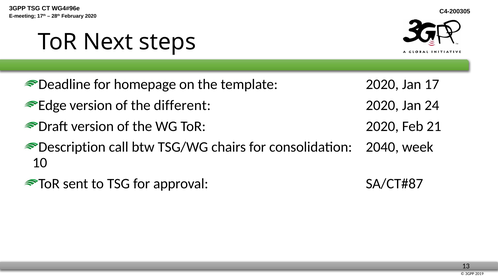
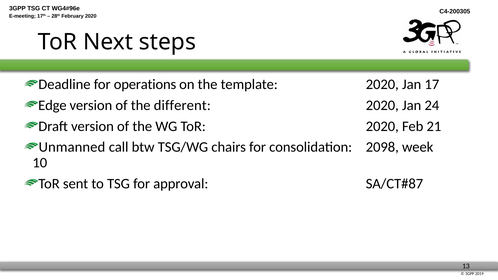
homepage: homepage -> operations
Description: Description -> Unmanned
2040: 2040 -> 2098
